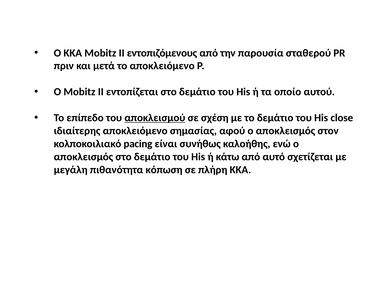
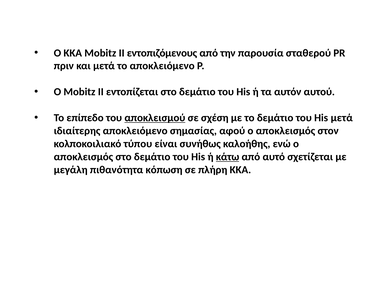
οποίο: οποίο -> αυτόν
His close: close -> μετά
pacing: pacing -> τύπου
κάτω underline: none -> present
